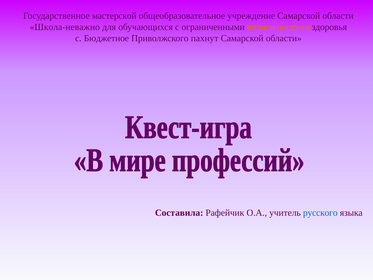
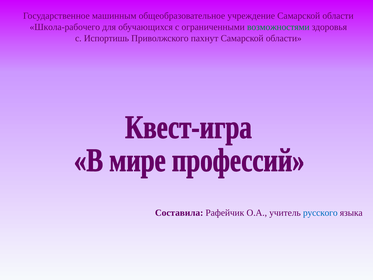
мастерской: мастерской -> машинным
Школа-неважно: Школа-неважно -> Школа-рабочего
возможностями colour: orange -> green
Бюджетное: Бюджетное -> Испортишь
